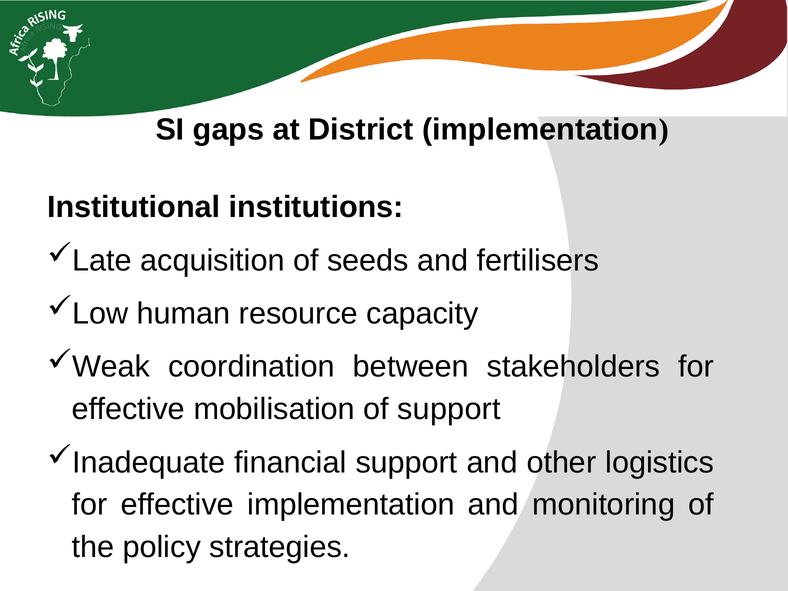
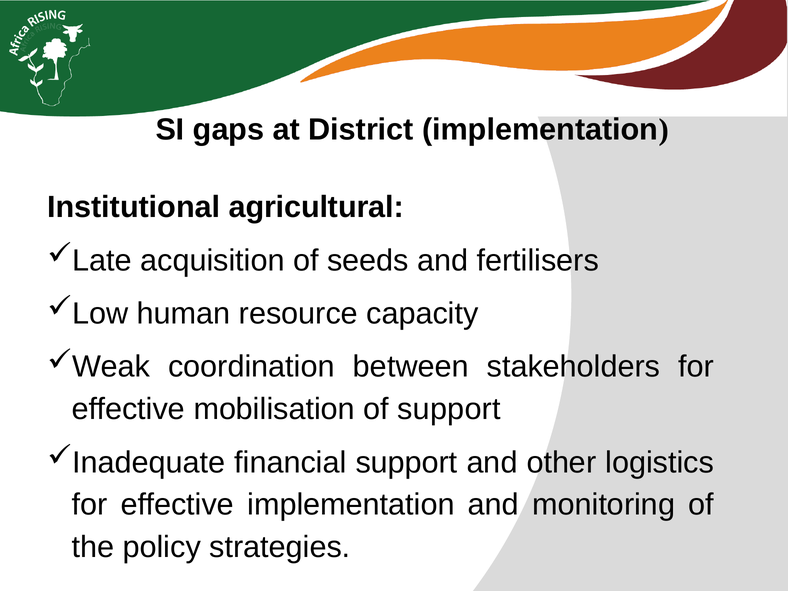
institutions: institutions -> agricultural
